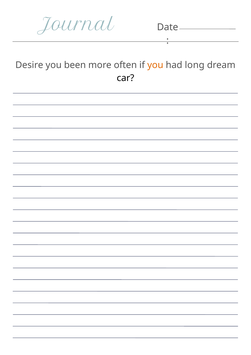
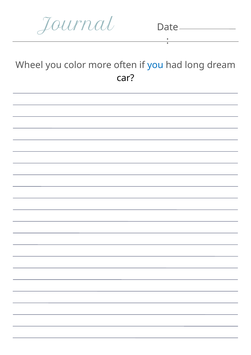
Desire: Desire -> Wheel
been: been -> color
you at (155, 65) colour: orange -> blue
